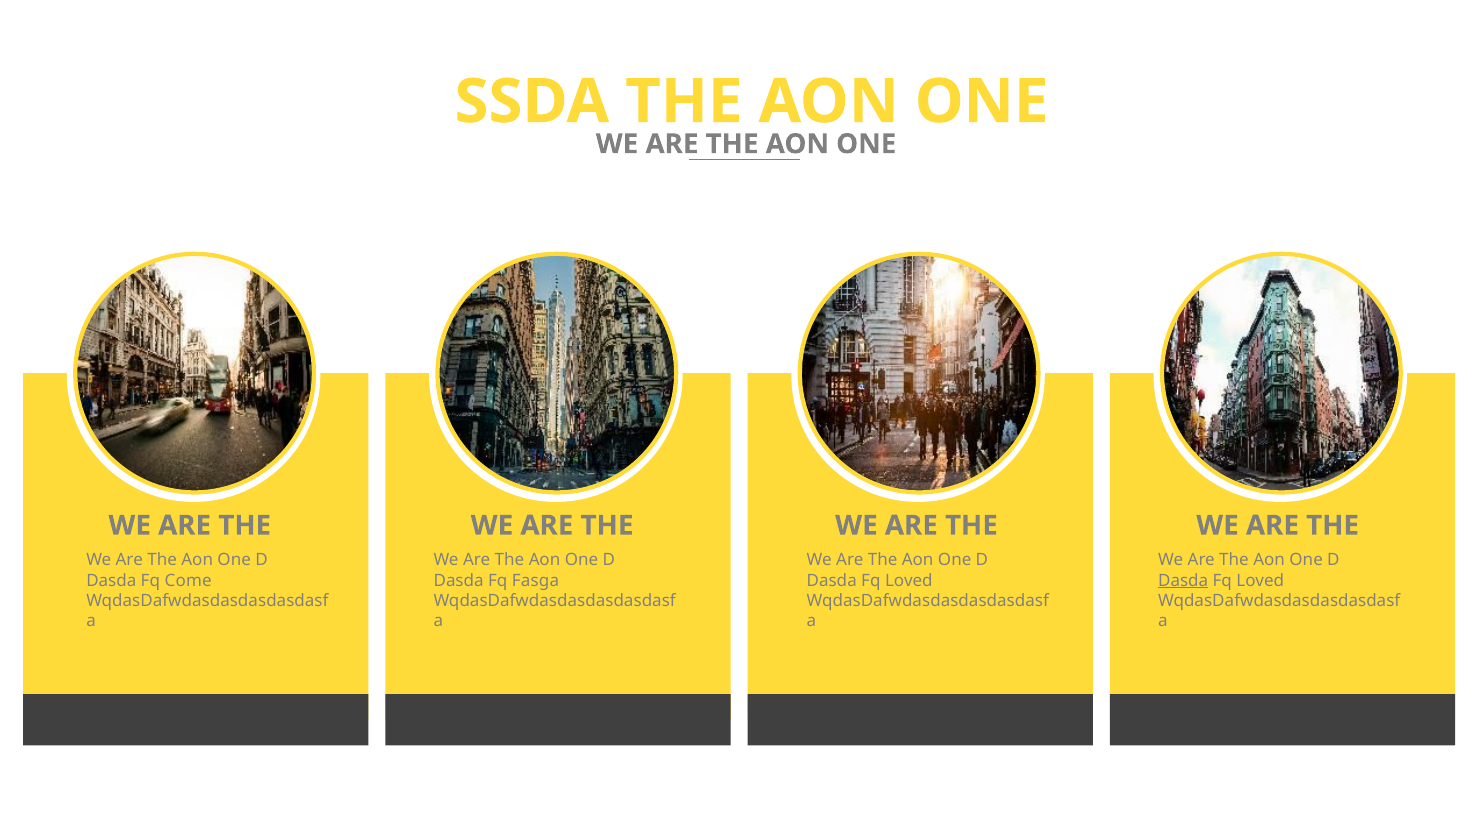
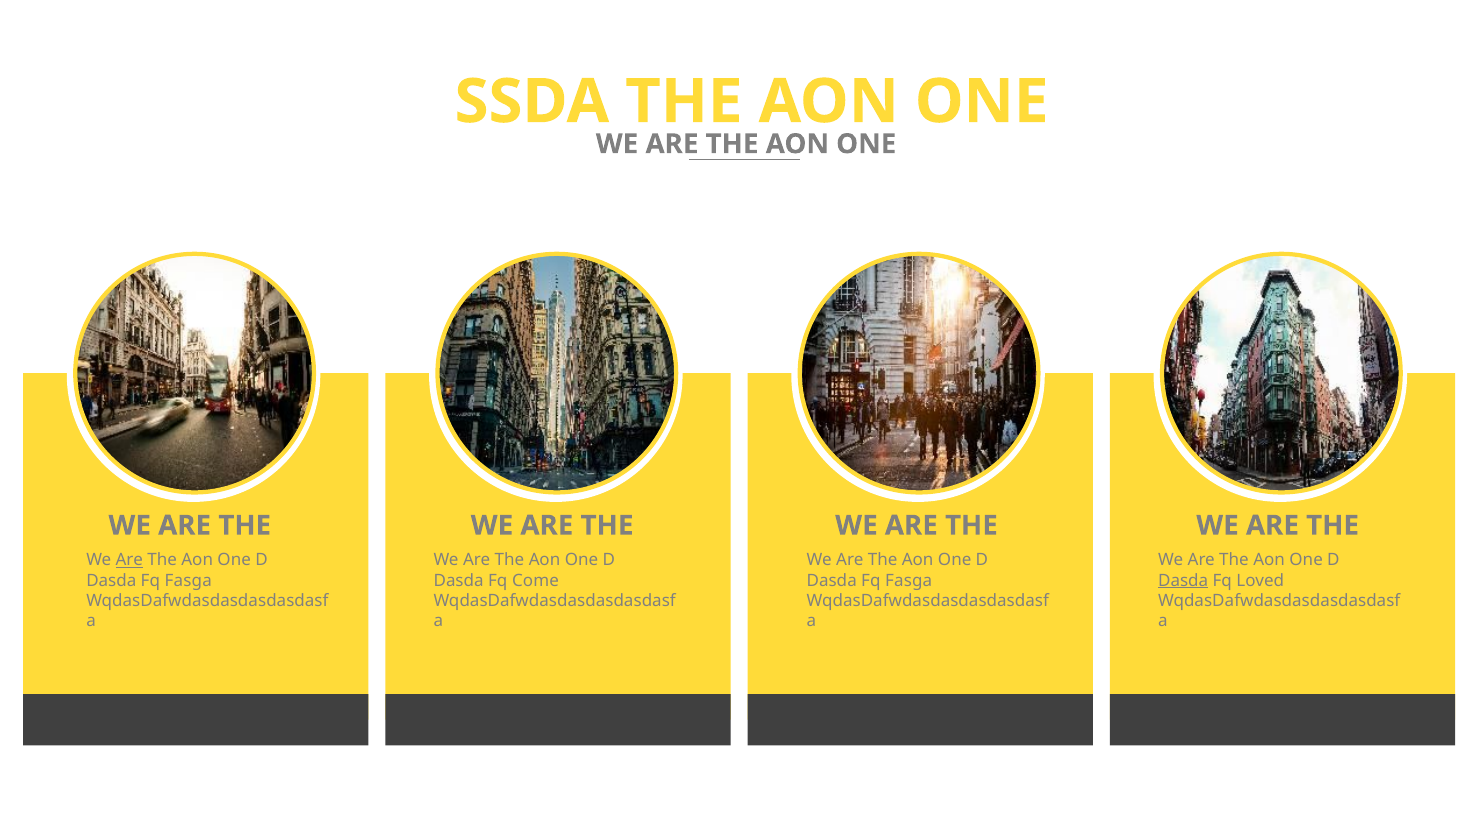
Are at (129, 560) underline: none -> present
Come at (188, 581): Come -> Fasga
Fasga: Fasga -> Come
Loved at (909, 581): Loved -> Fasga
